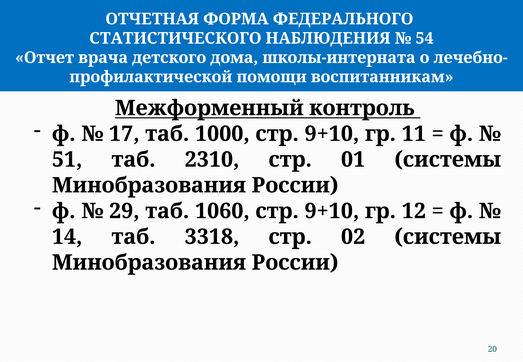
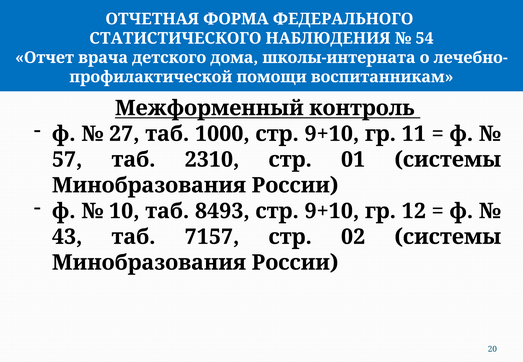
17: 17 -> 27
51: 51 -> 57
29: 29 -> 10
1060: 1060 -> 8493
14: 14 -> 43
3318: 3318 -> 7157
